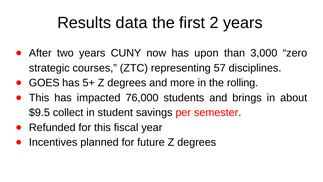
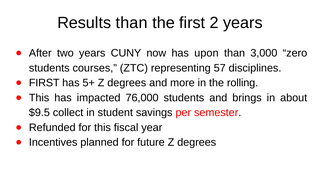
Results data: data -> than
strategic at (49, 68): strategic -> students
GOES at (44, 83): GOES -> FIRST
